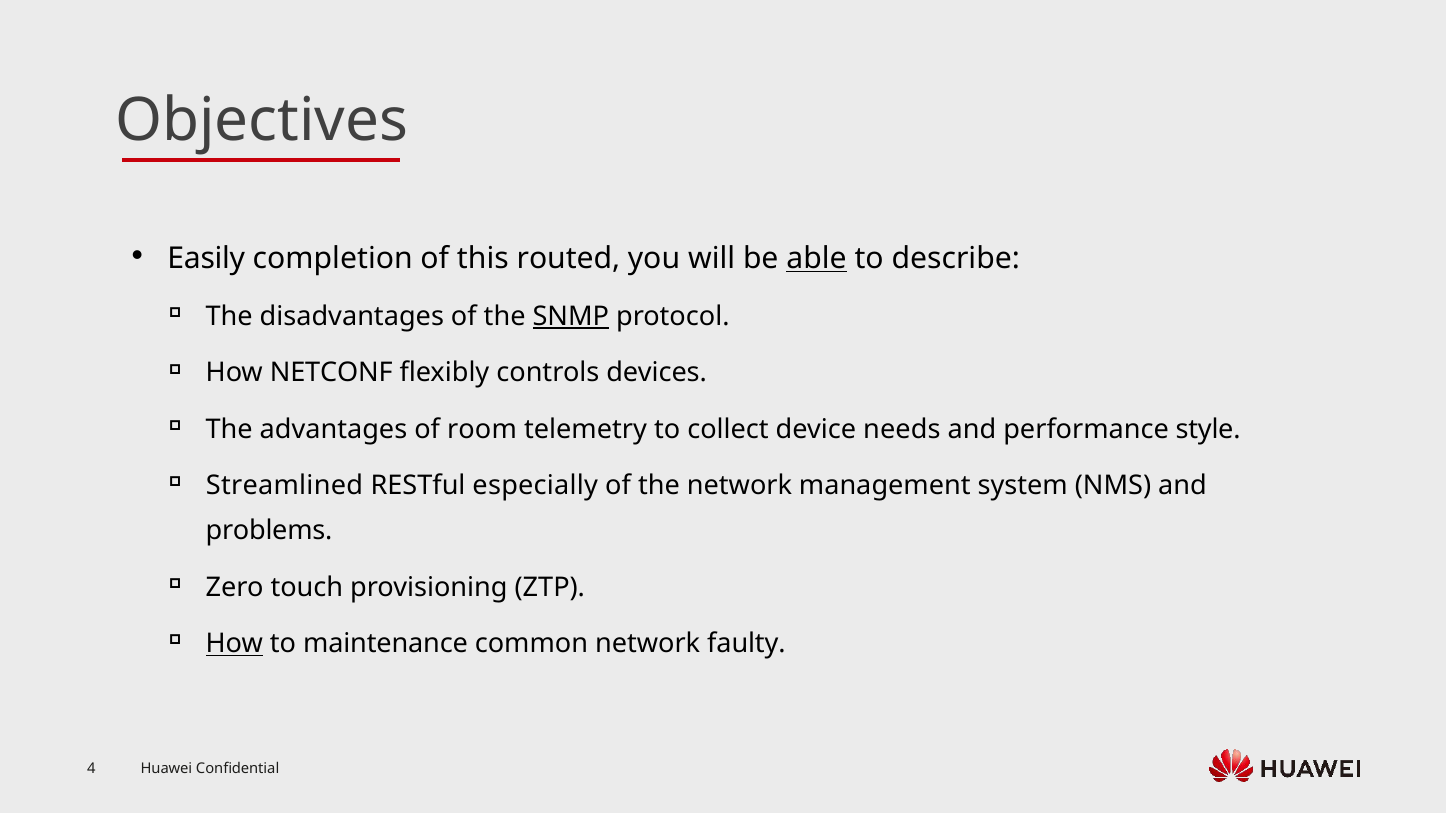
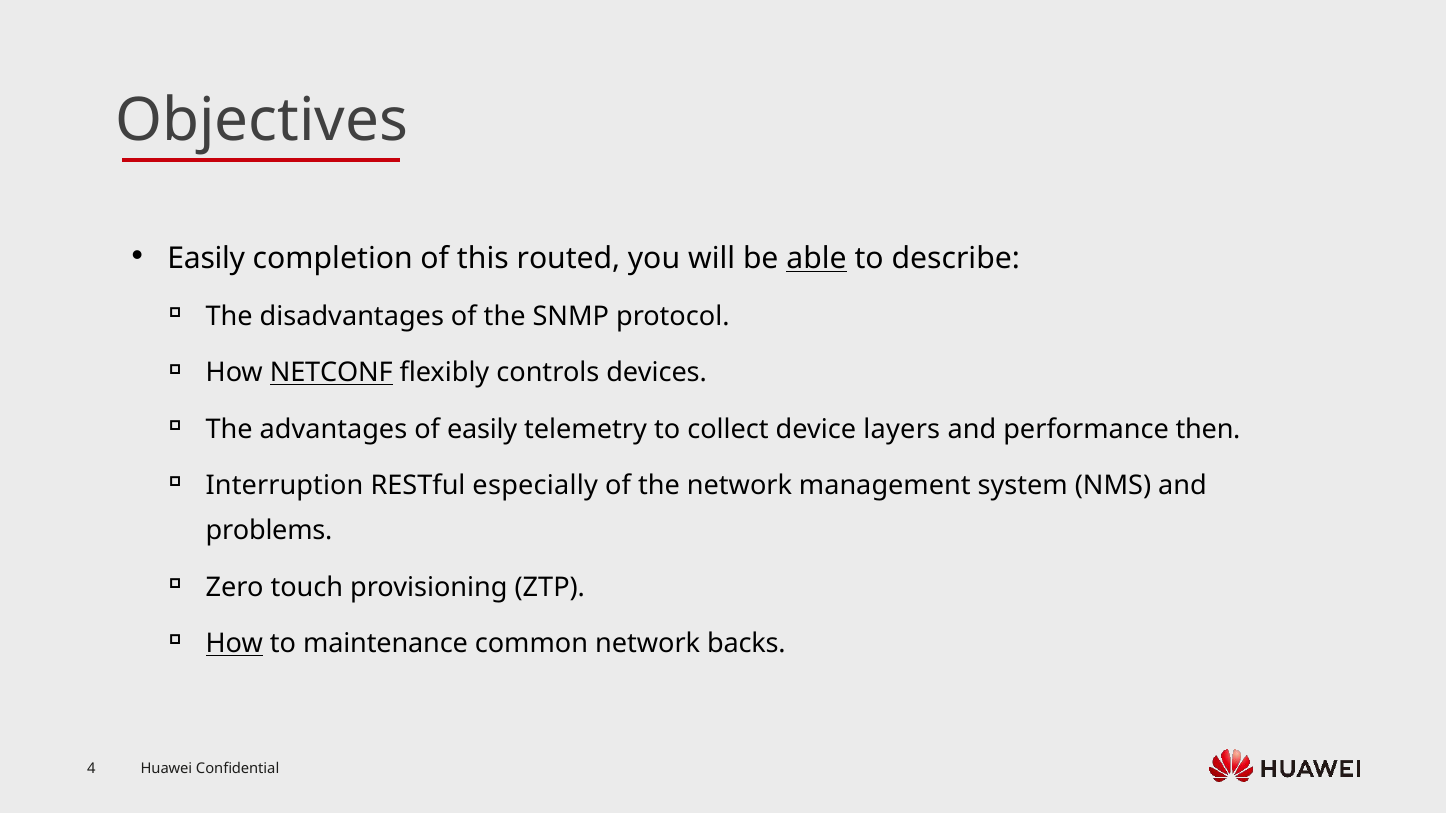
SNMP underline: present -> none
NETCONF underline: none -> present
of room: room -> easily
needs: needs -> layers
style: style -> then
Streamlined: Streamlined -> Interruption
faulty: faulty -> backs
